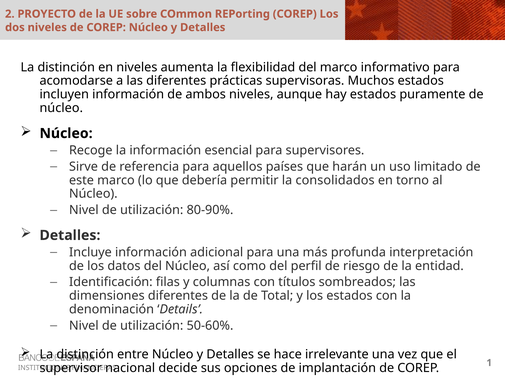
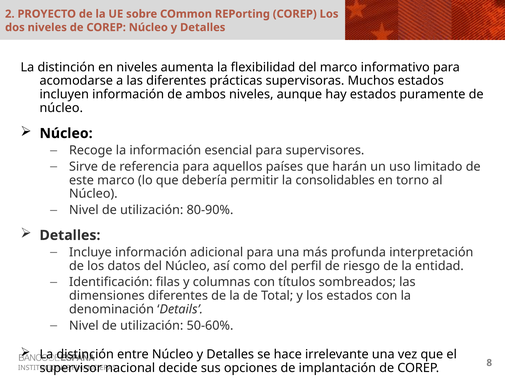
consolidados: consolidados -> consolidables
1: 1 -> 8
